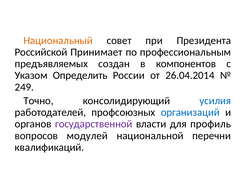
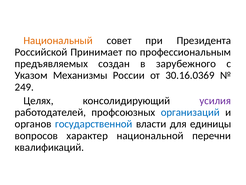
компонентов: компонентов -> зарубежного
Определить: Определить -> Механизмы
26.04.2014: 26.04.2014 -> 30.16.0369
Точно: Точно -> Целях
усилия colour: blue -> purple
государственной colour: purple -> blue
профиль: профиль -> единицы
модулей: модулей -> характер
